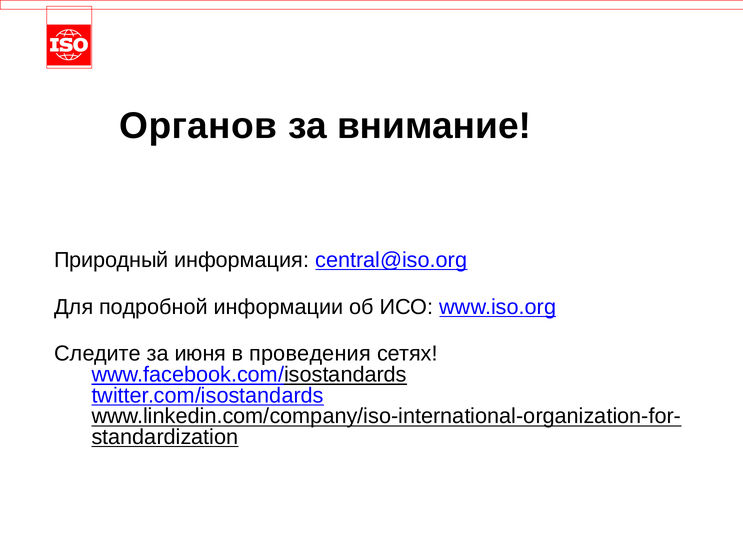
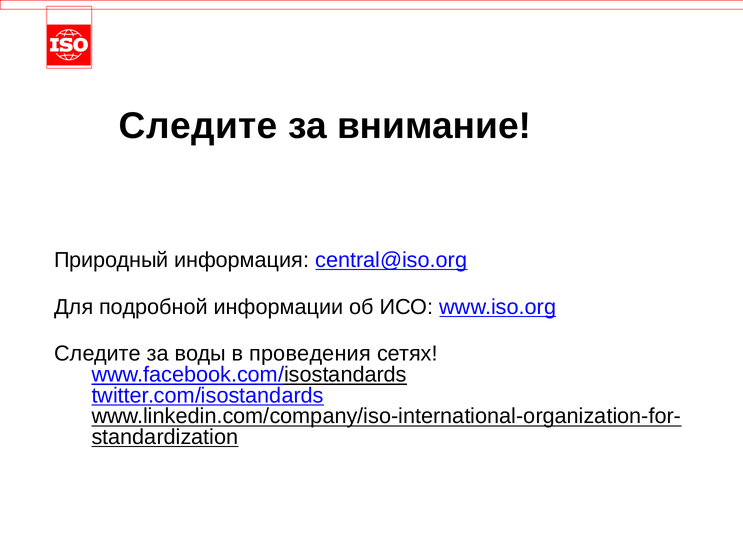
Органов at (198, 126): Органов -> Следите
июня: июня -> воды
